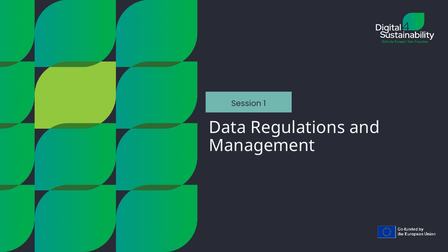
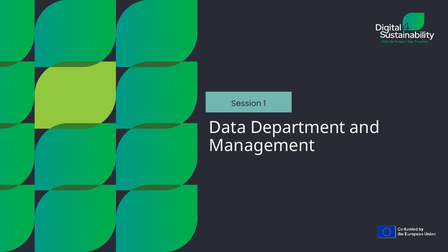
Regulations: Regulations -> Department
